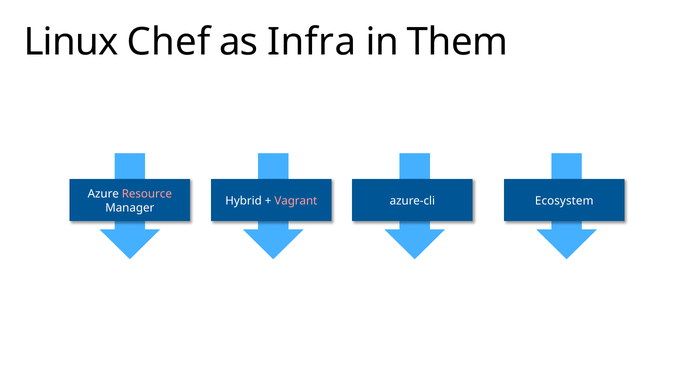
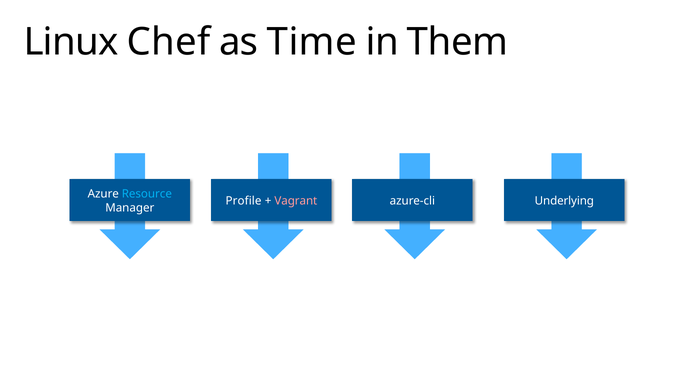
Infra: Infra -> Time
Resource colour: pink -> light blue
Hybrid: Hybrid -> Profile
Ecosystem: Ecosystem -> Underlying
